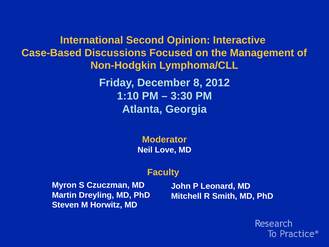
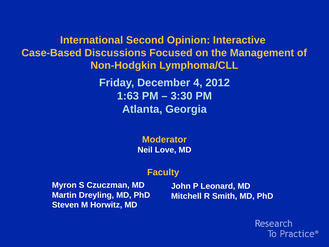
8: 8 -> 4
1:10: 1:10 -> 1:63
